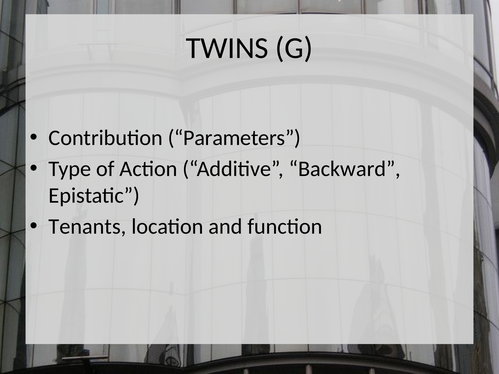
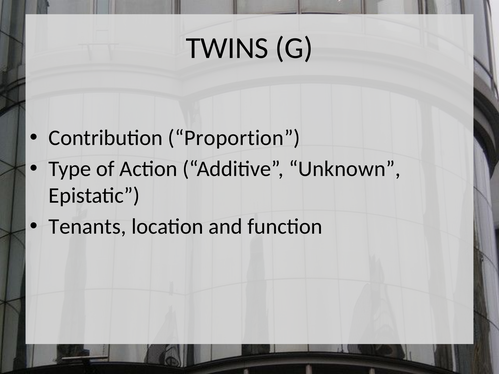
Parameters: Parameters -> Proportion
Backward: Backward -> Unknown
